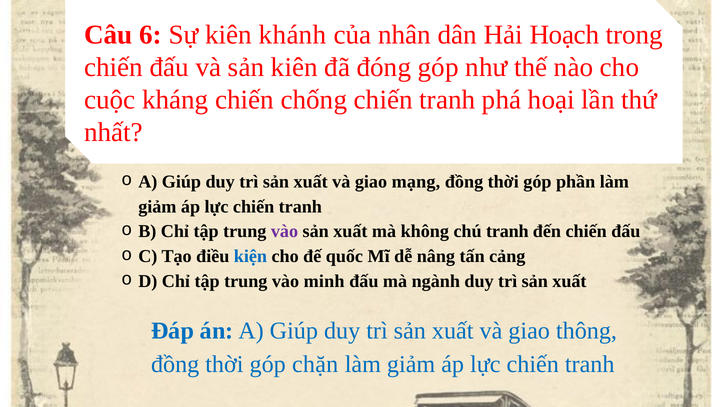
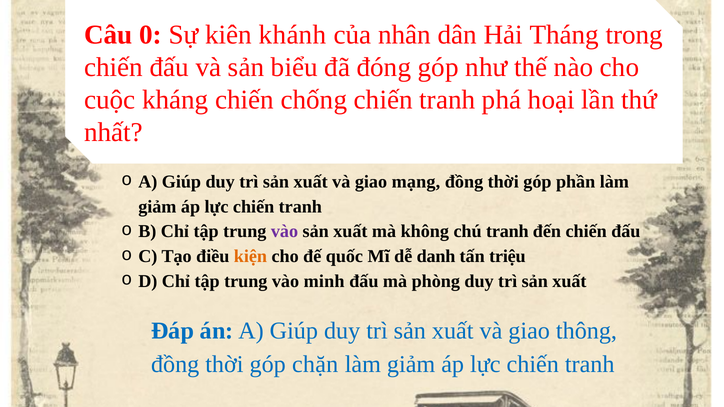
6: 6 -> 0
Hoạch: Hoạch -> Tháng
sản kiên: kiên -> biểu
kiện colour: blue -> orange
nâng: nâng -> danh
cảng: cảng -> triệu
ngành: ngành -> phòng
